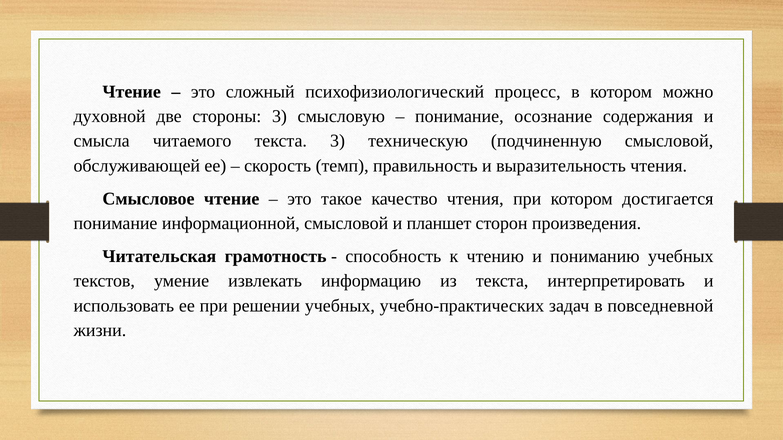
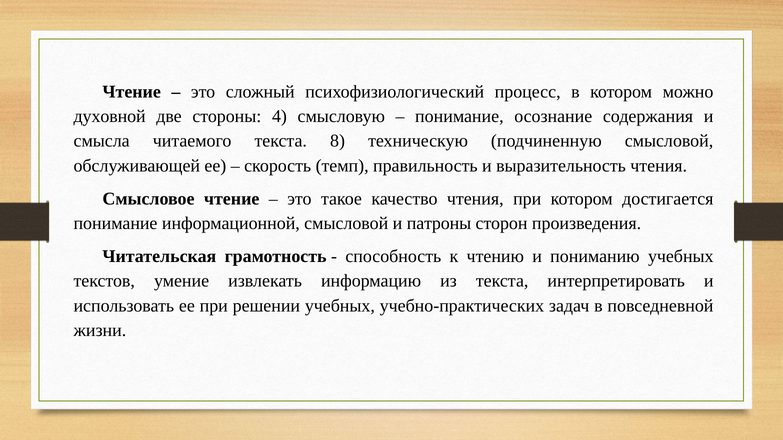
стороны 3: 3 -> 4
текста 3: 3 -> 8
планшет: планшет -> патроны
